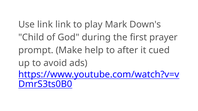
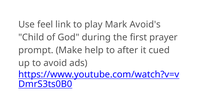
Use link: link -> feel
Down's: Down's -> Avoid's
